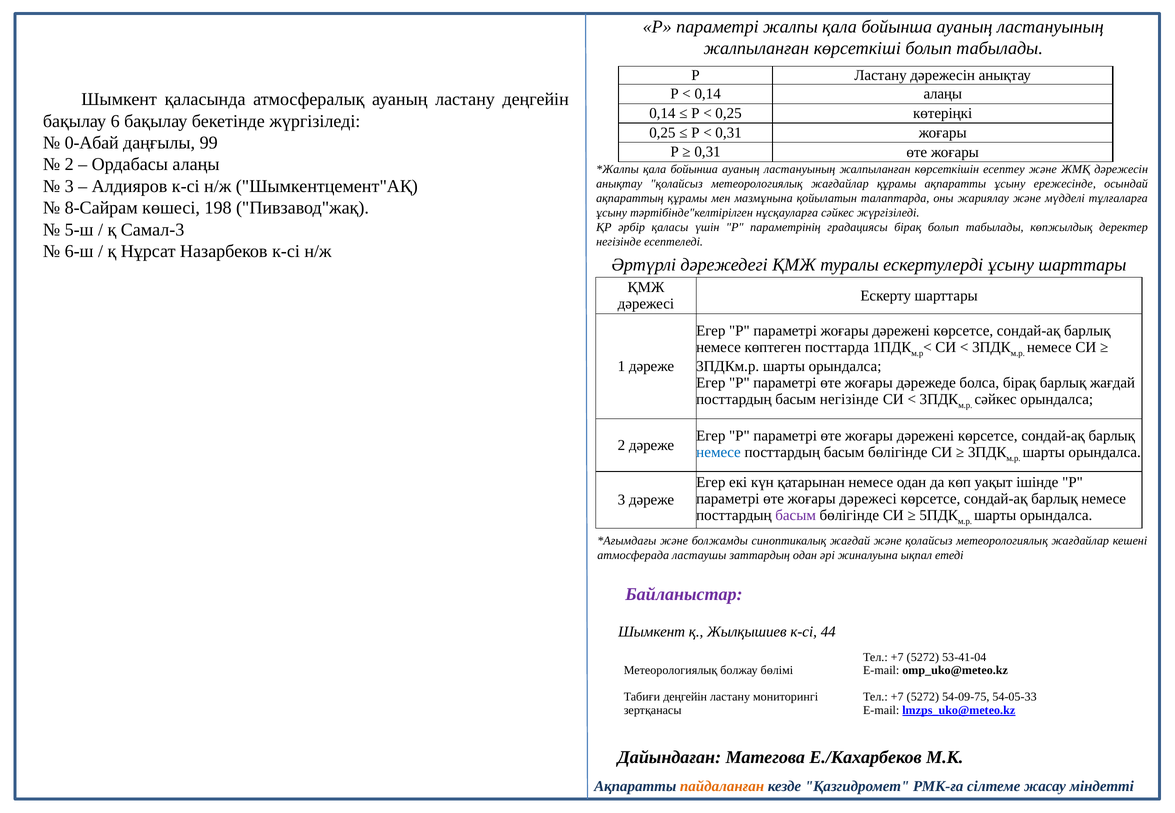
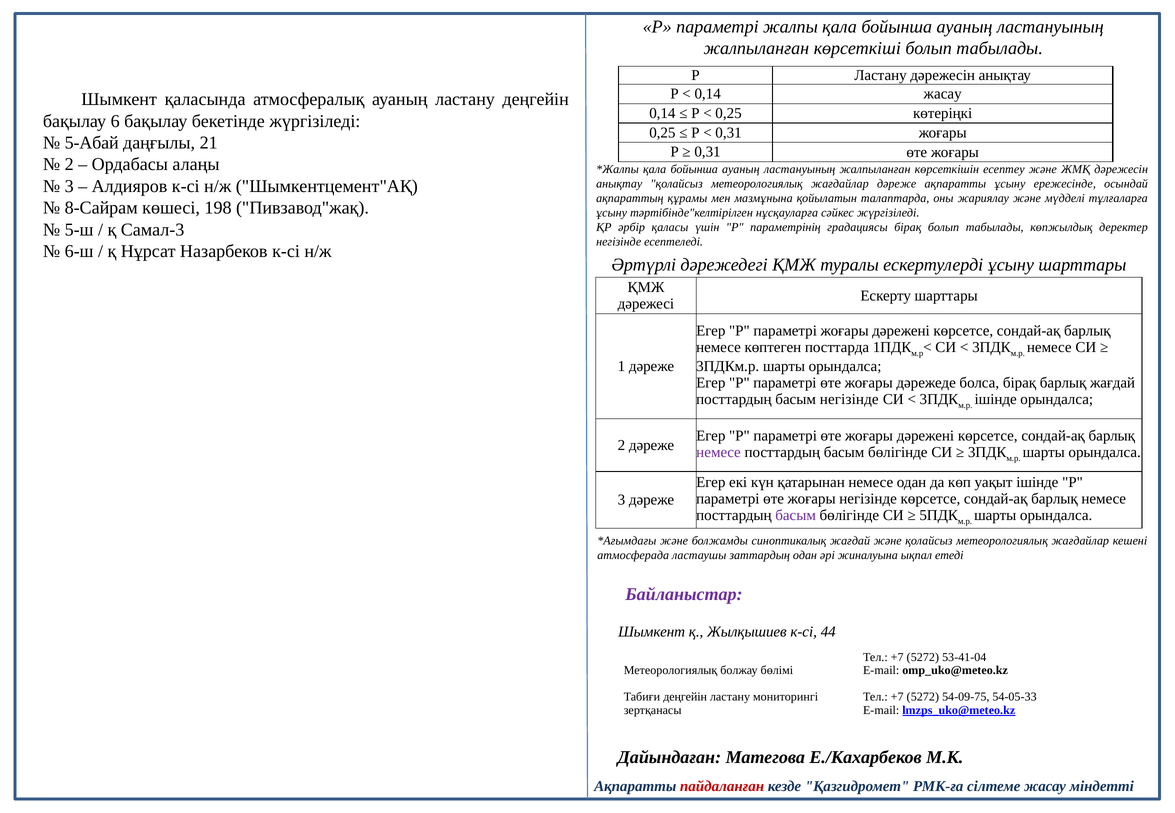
0,14 алаңы: алаңы -> жасау
0-Абай: 0-Абай -> 5-Абай
99: 99 -> 21
жағдайлар құрамы: құрамы -> дәреже
сәйкес at (996, 400): сәйкес -> ішінде
немесе at (718, 453) colour: blue -> purple
жоғары дәрежесі: дәрежесі -> негізінде
пайдаланған colour: orange -> red
